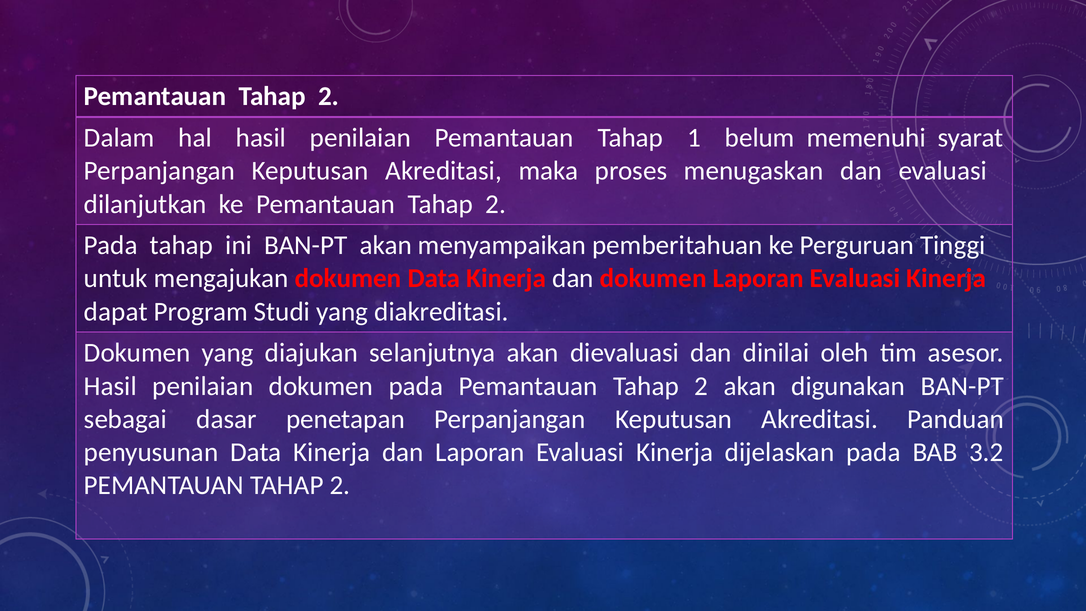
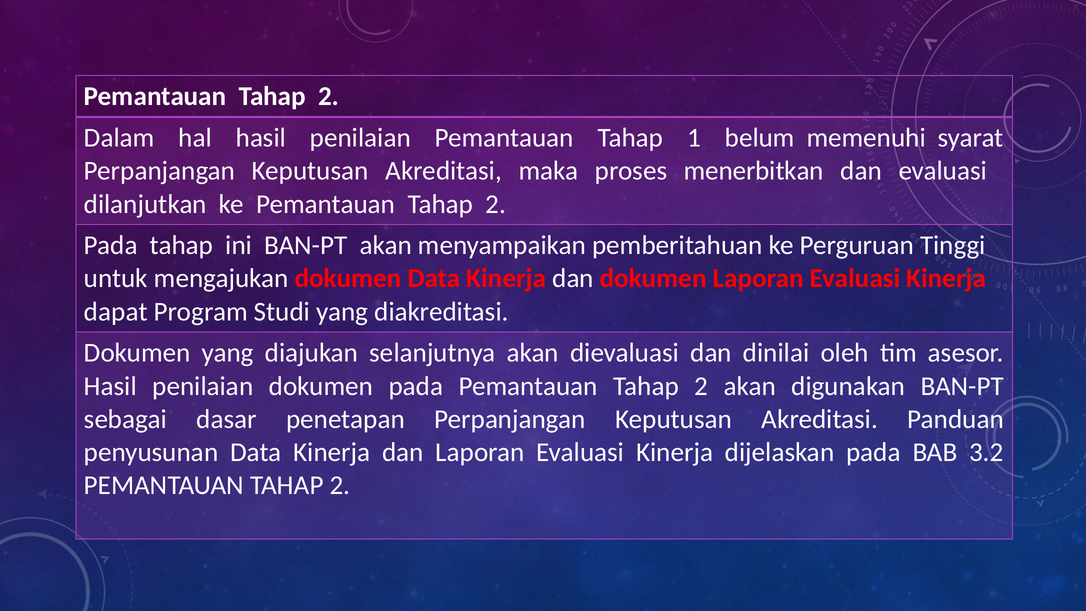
menugaskan: menugaskan -> menerbitkan
